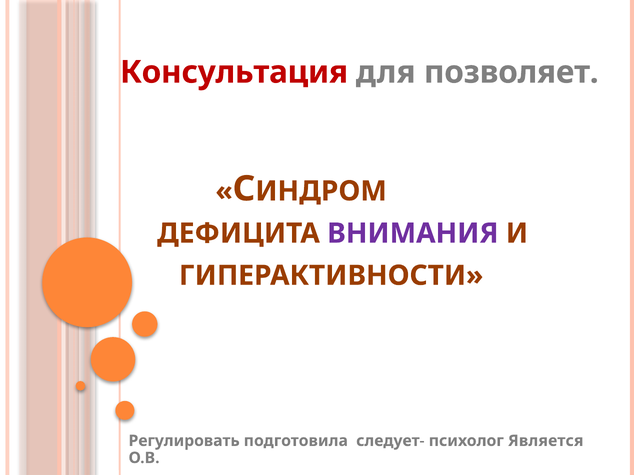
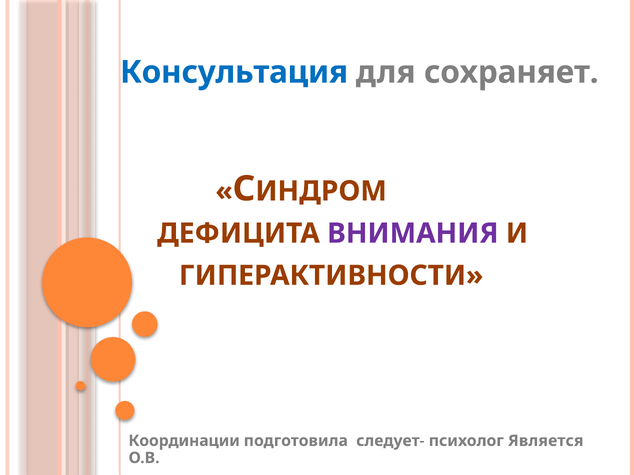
Консультация colour: red -> blue
позволяет: позволяет -> сохраняет
Регулировать: Регулировать -> Координации
